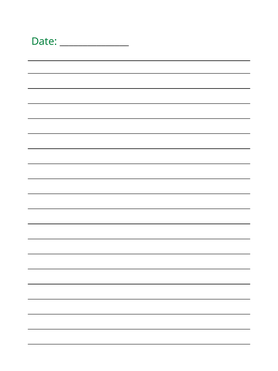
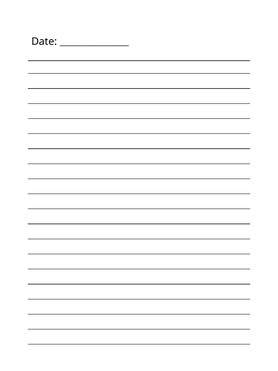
Date colour: green -> black
